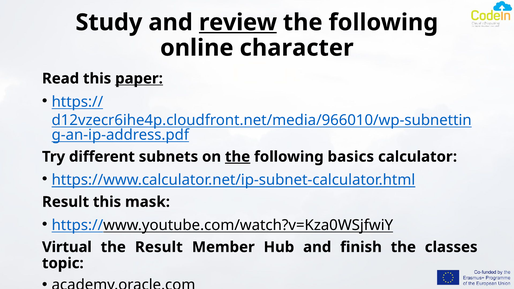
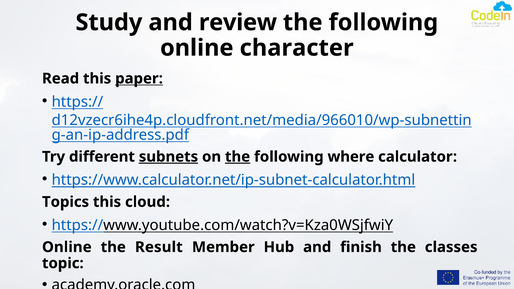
review underline: present -> none
subnets underline: none -> present
basics: basics -> where
Result at (66, 202): Result -> Topics
mask: mask -> cloud
Virtual at (67, 247): Virtual -> Online
